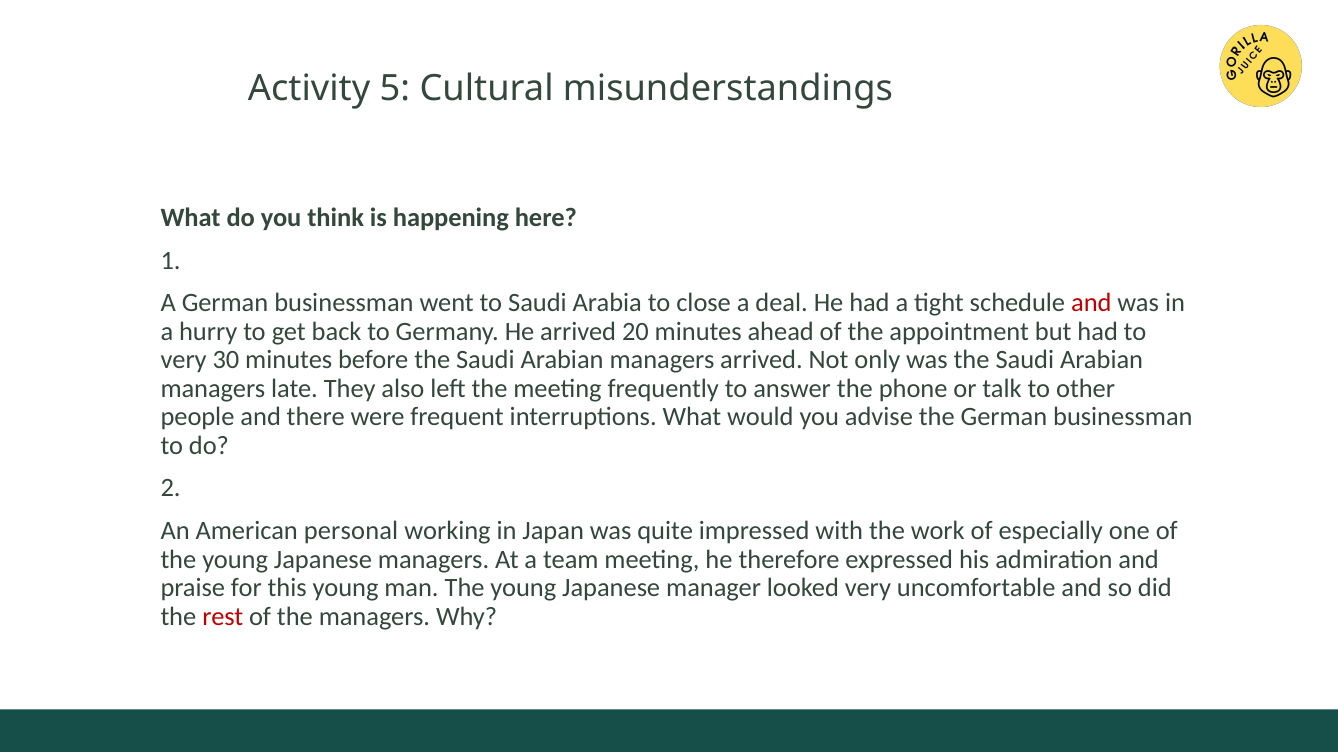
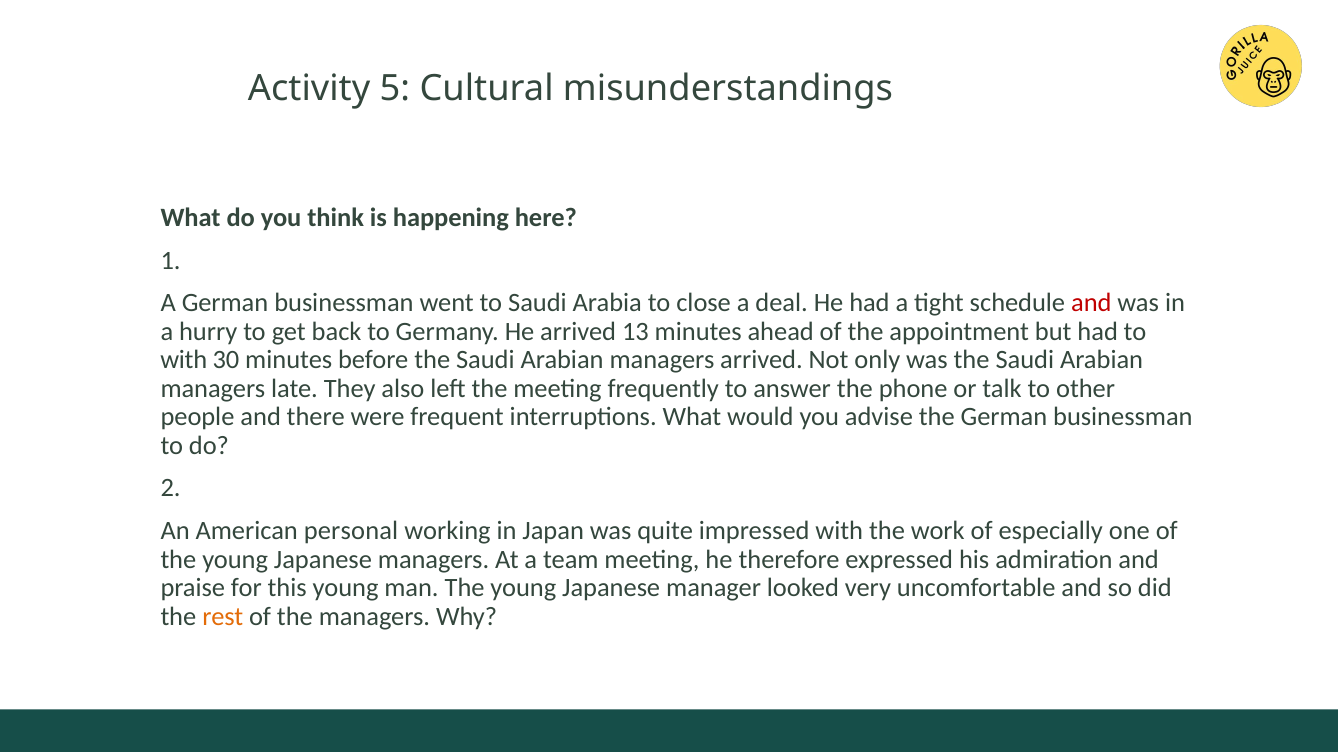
20: 20 -> 13
very at (184, 360): very -> with
rest colour: red -> orange
